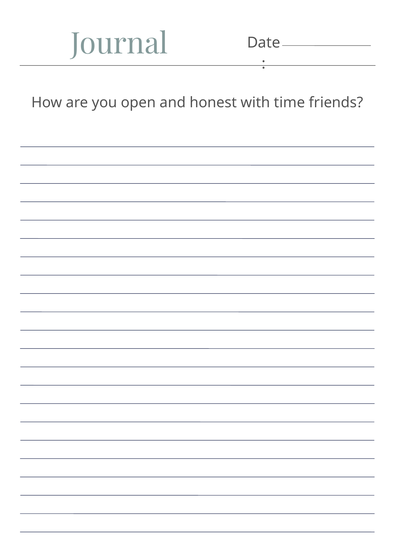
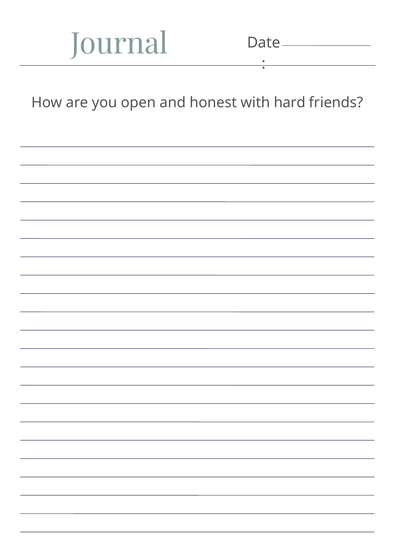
time: time -> hard
